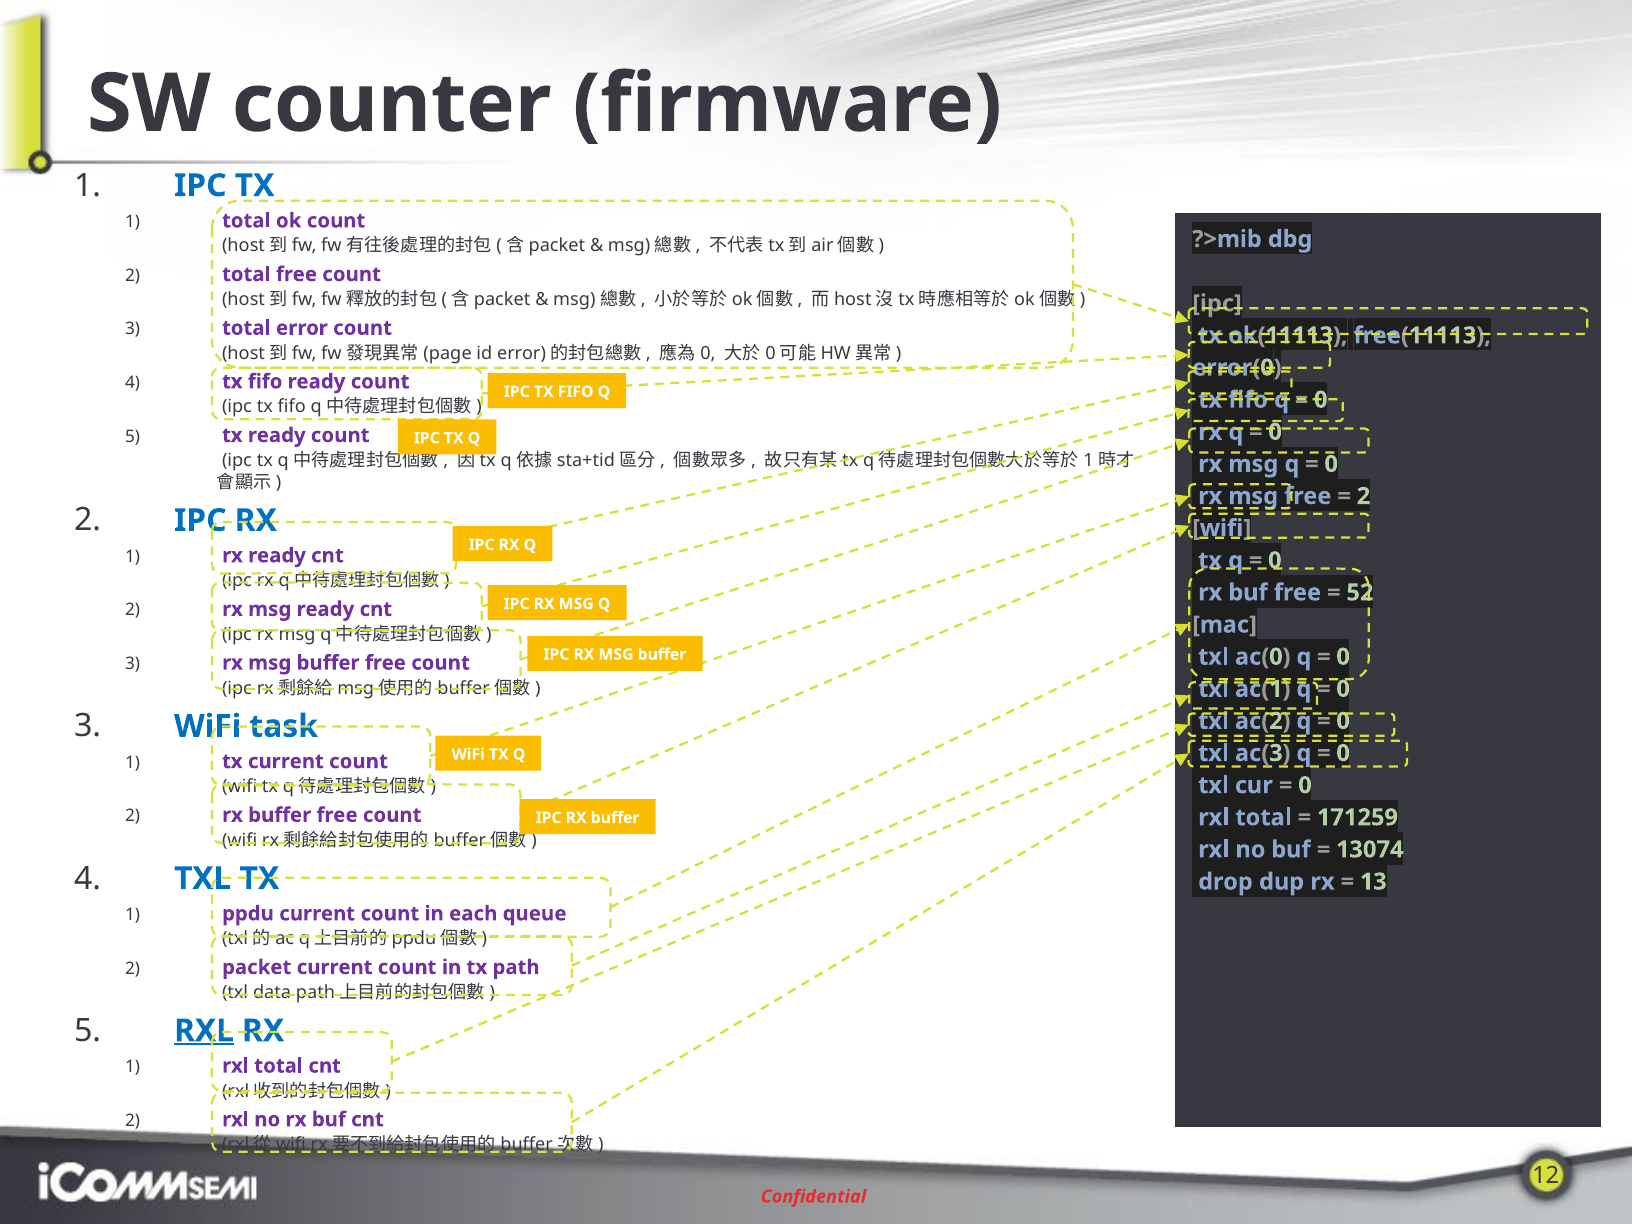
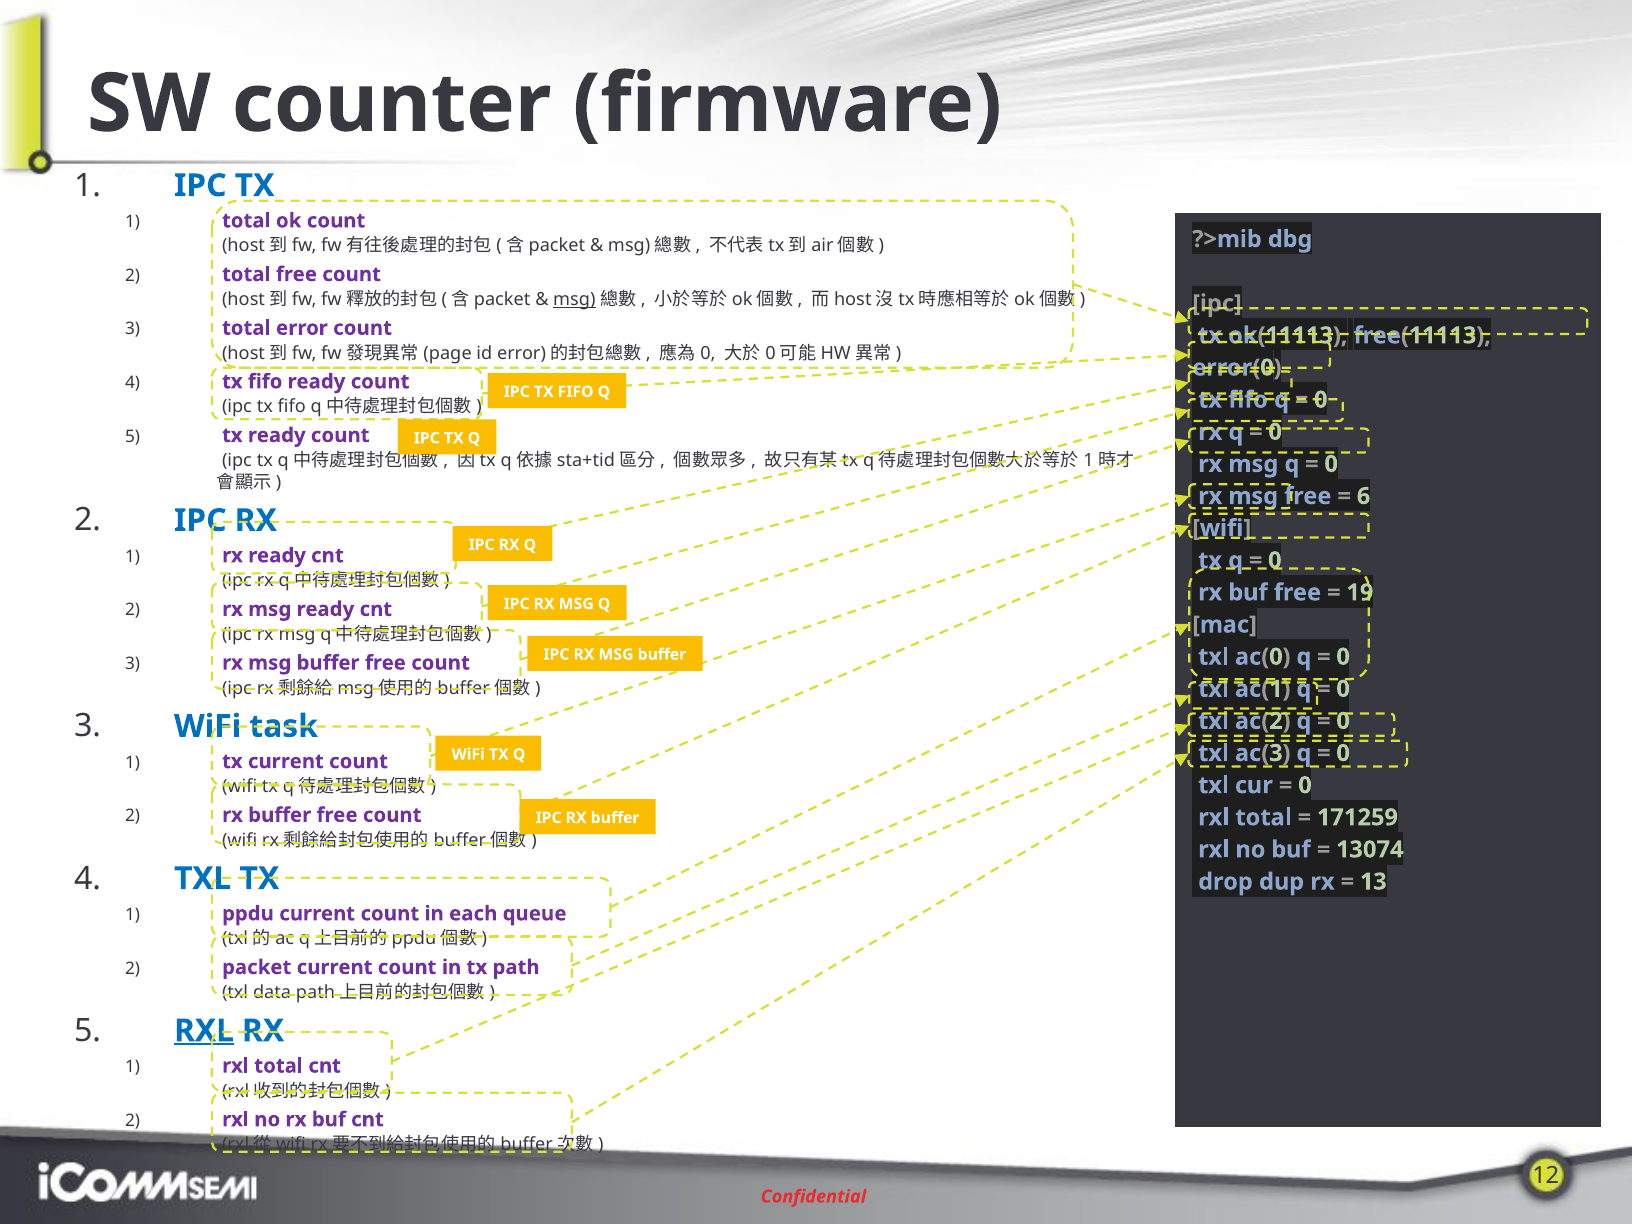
msg at (574, 300) underline: none -> present
2 at (1364, 496): 2 -> 6
52: 52 -> 19
